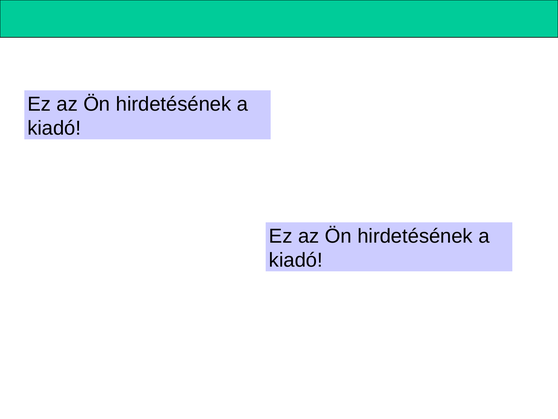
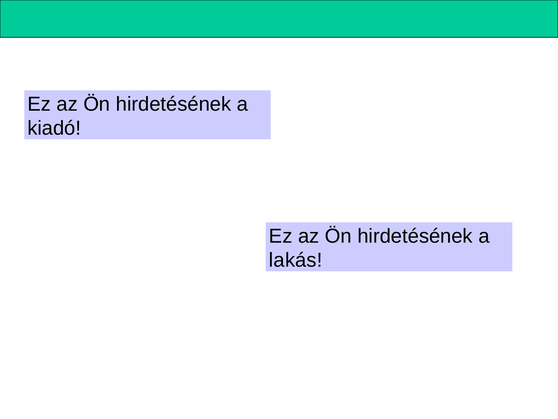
kiadó at (296, 260): kiadó -> lakás
